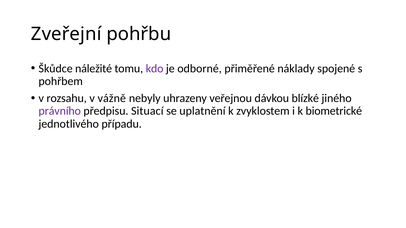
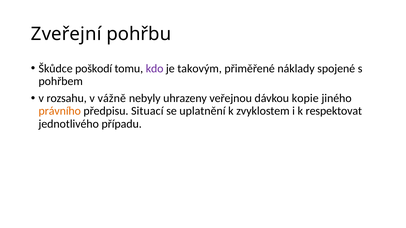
náležité: náležité -> poškodí
odborné: odborné -> takovým
blízké: blízké -> kopie
právního colour: purple -> orange
biometrické: biometrické -> respektovat
